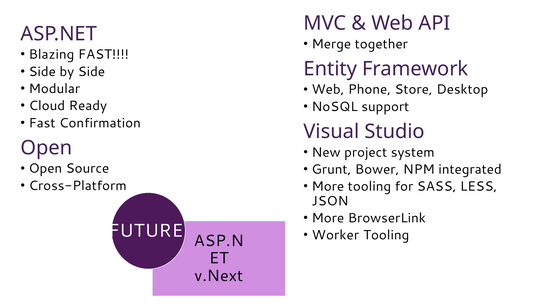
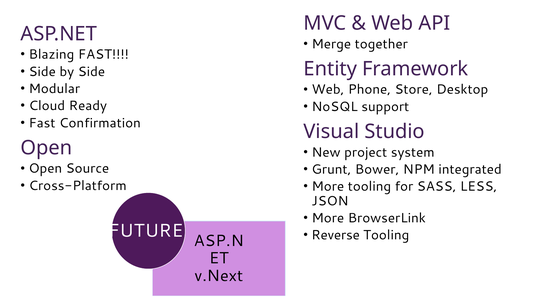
Worker: Worker -> Reverse
